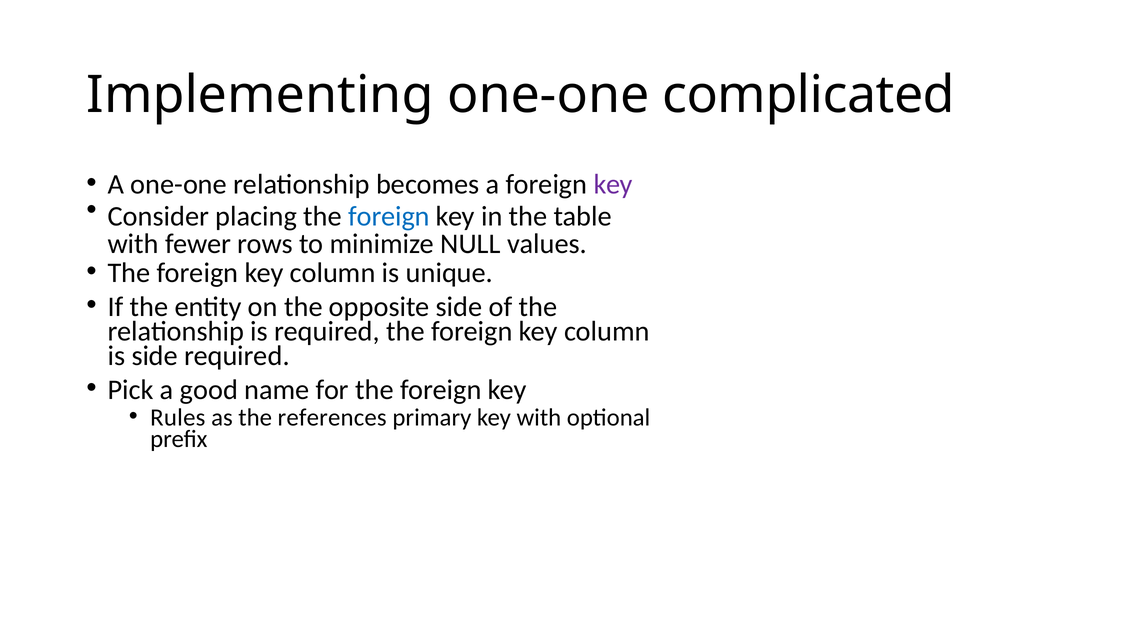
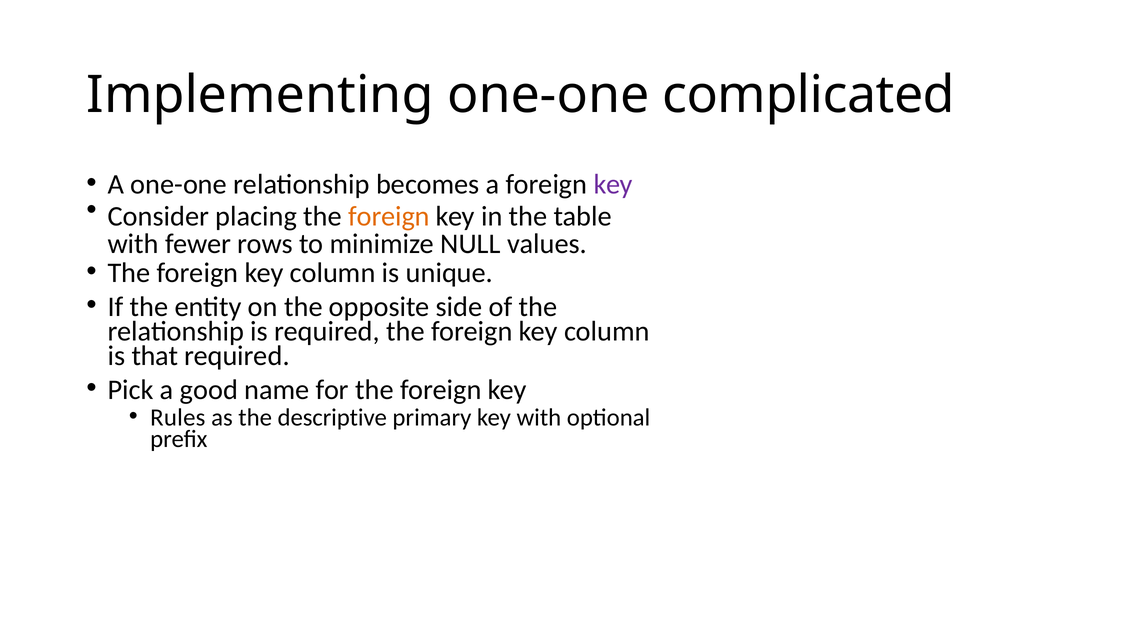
foreign at (389, 216) colour: blue -> orange
is side: side -> that
references: references -> descriptive
